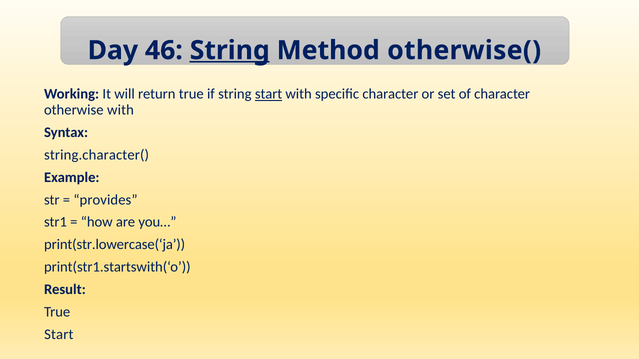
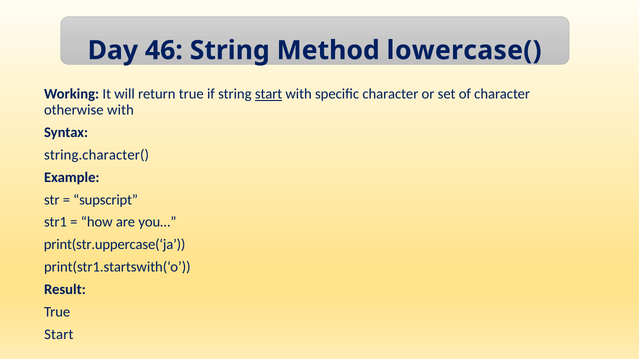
String at (230, 50) underline: present -> none
otherwise(: otherwise( -> lowercase(
provides: provides -> supscript
print(str.lowercase(‘ja: print(str.lowercase(‘ja -> print(str.uppercase(‘ja
